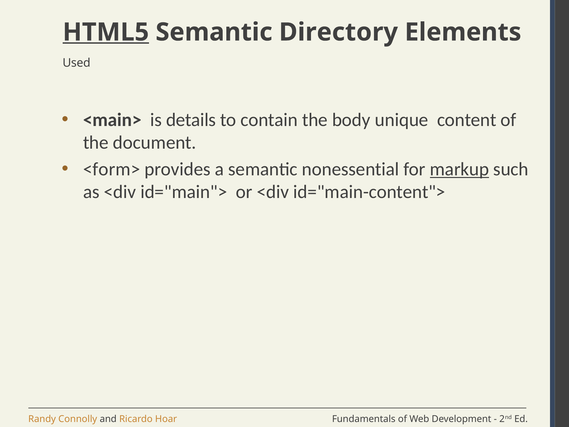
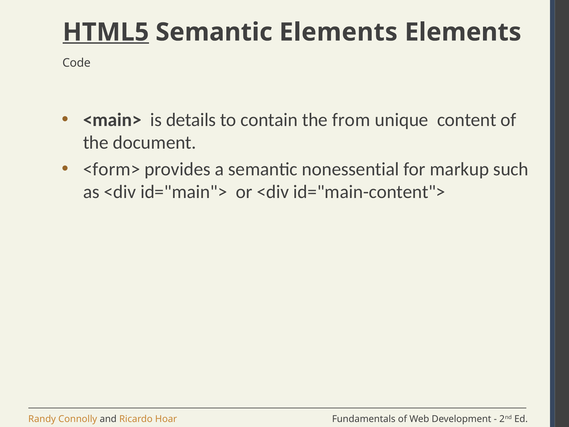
Semantic Directory: Directory -> Elements
Used: Used -> Code
body: body -> from
markup underline: present -> none
